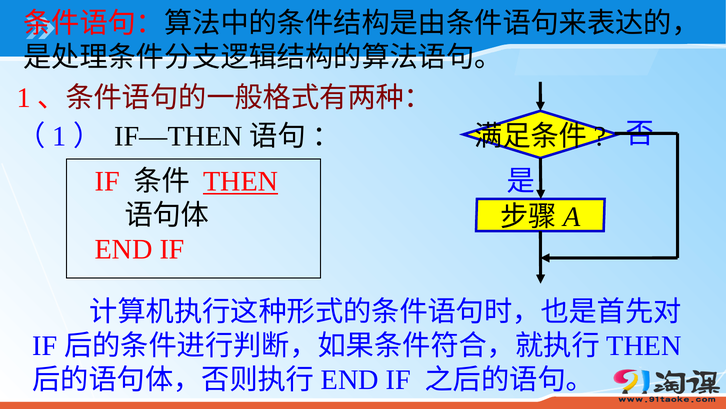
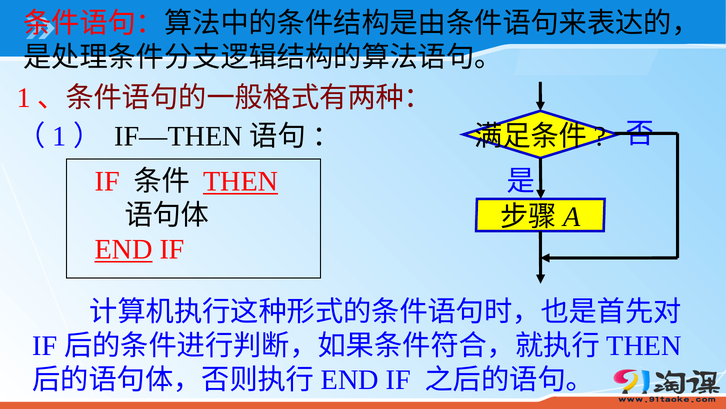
END at (124, 249) underline: none -> present
